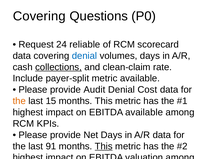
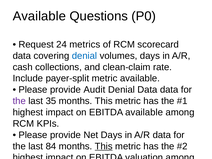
Covering at (39, 16): Covering -> Available
reliable: reliable -> metrics
collections underline: present -> none
Denial Cost: Cost -> Data
the at (19, 101) colour: orange -> purple
15: 15 -> 35
91: 91 -> 84
